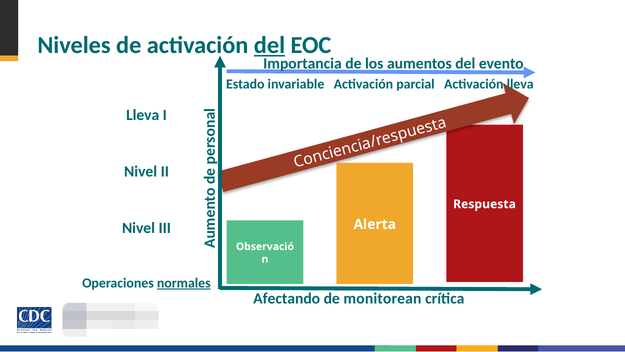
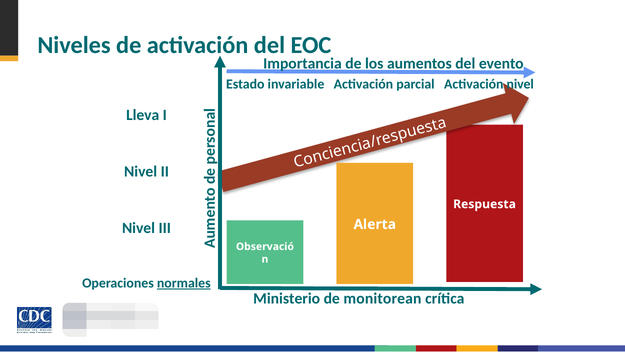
del at (269, 45) underline: present -> none
Activación lleva: lleva -> nivel
Afectando: Afectando -> Ministerio
